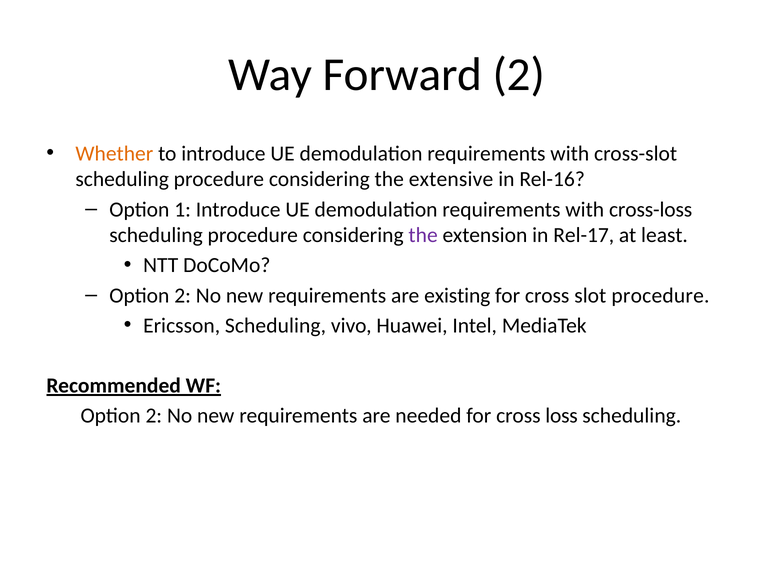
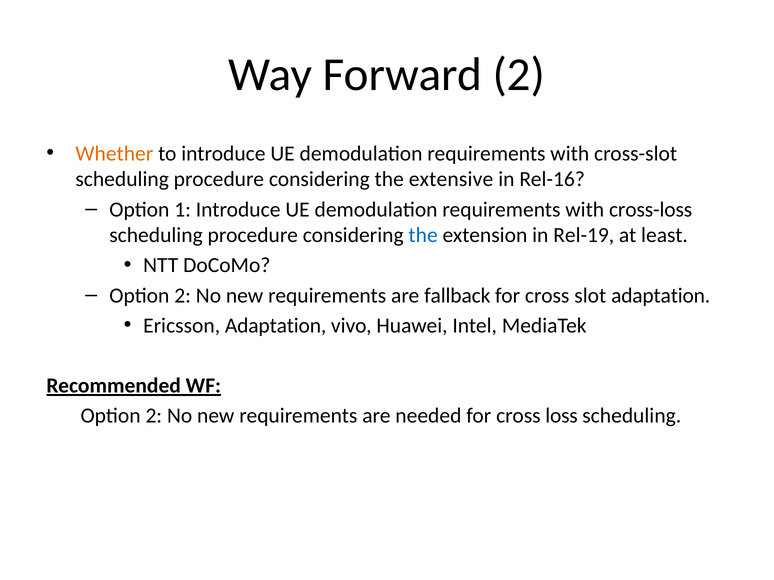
the at (423, 235) colour: purple -> blue
Rel-17: Rel-17 -> Rel-19
existing: existing -> fallback
slot procedure: procedure -> adaptation
Ericsson Scheduling: Scheduling -> Adaptation
